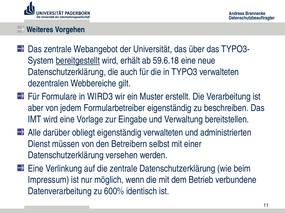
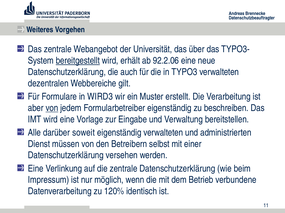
59.6.18: 59.6.18 -> 92.2.06
von at (52, 108) underline: none -> present
obliegt: obliegt -> soweit
600%: 600% -> 120%
